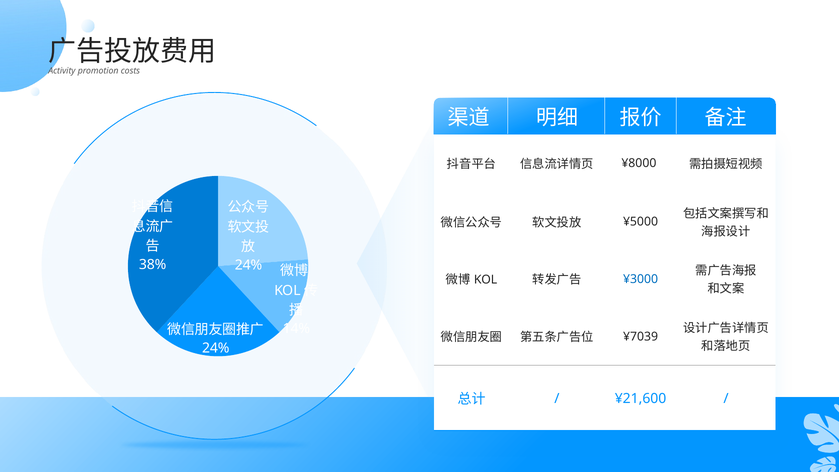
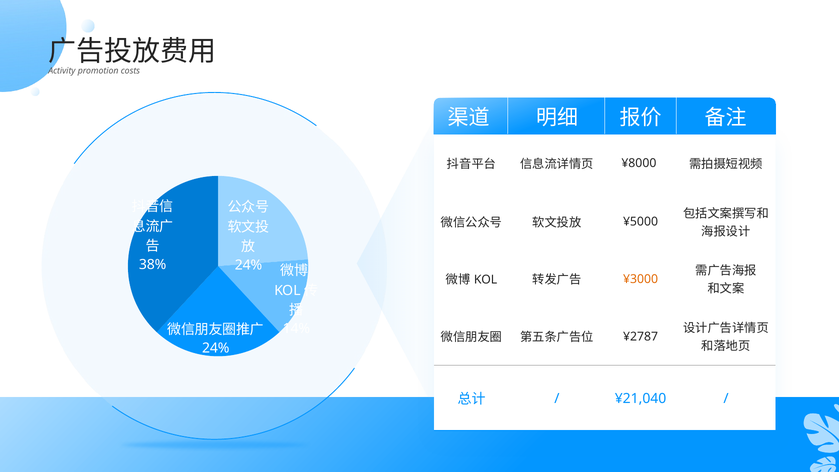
¥3000 colour: blue -> orange
¥7039: ¥7039 -> ¥2787
¥21,600: ¥21,600 -> ¥21,040
